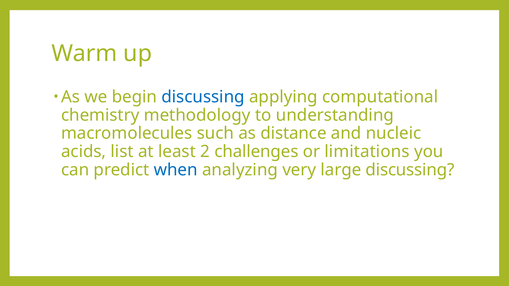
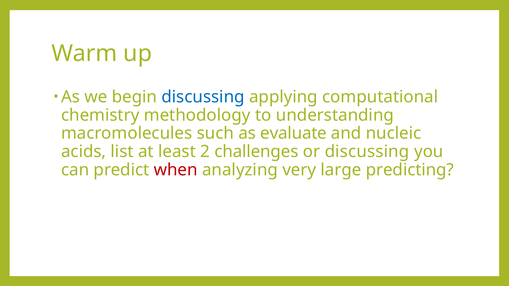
distance: distance -> evaluate
or limitations: limitations -> discussing
when colour: blue -> red
large discussing: discussing -> predicting
